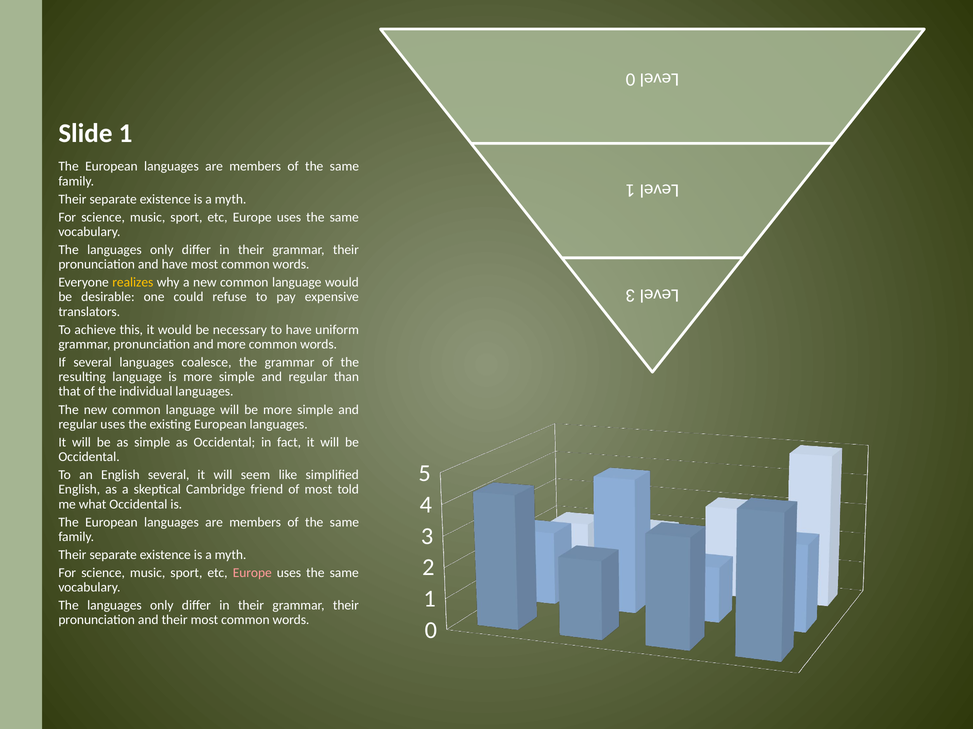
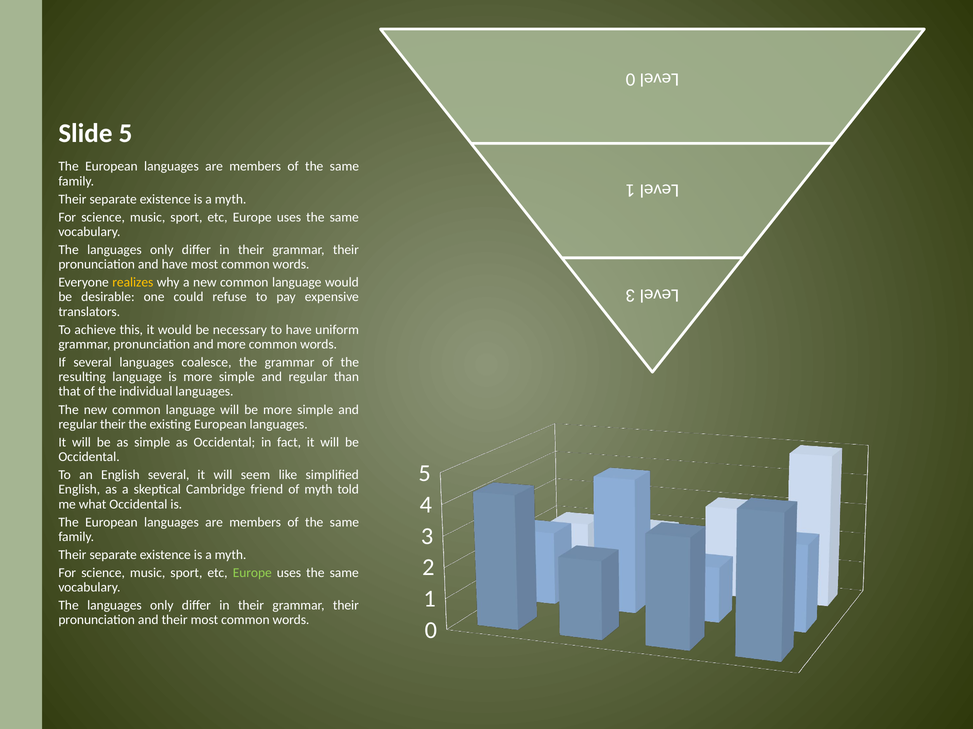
Slide 1: 1 -> 5
regular uses: uses -> their
of most: most -> myth
Europe at (252, 573) colour: pink -> light green
